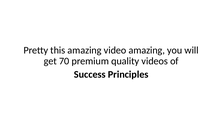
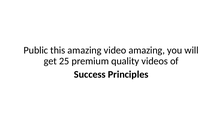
Pretty: Pretty -> Public
70: 70 -> 25
